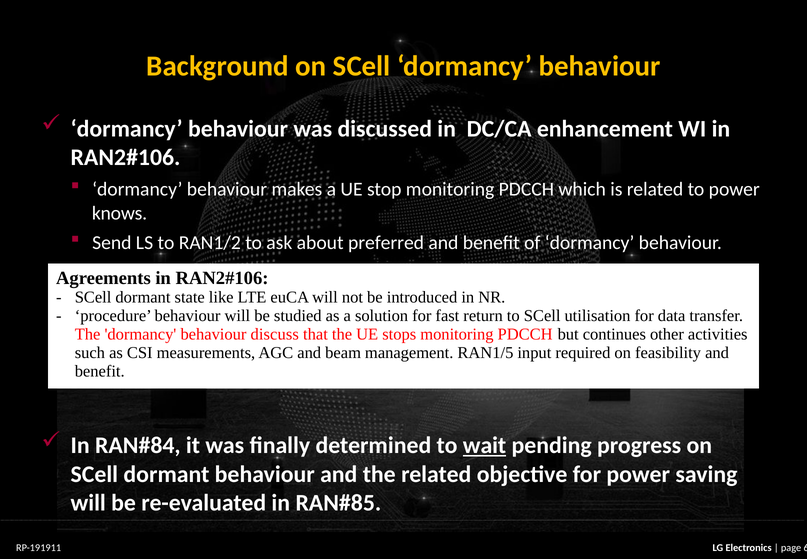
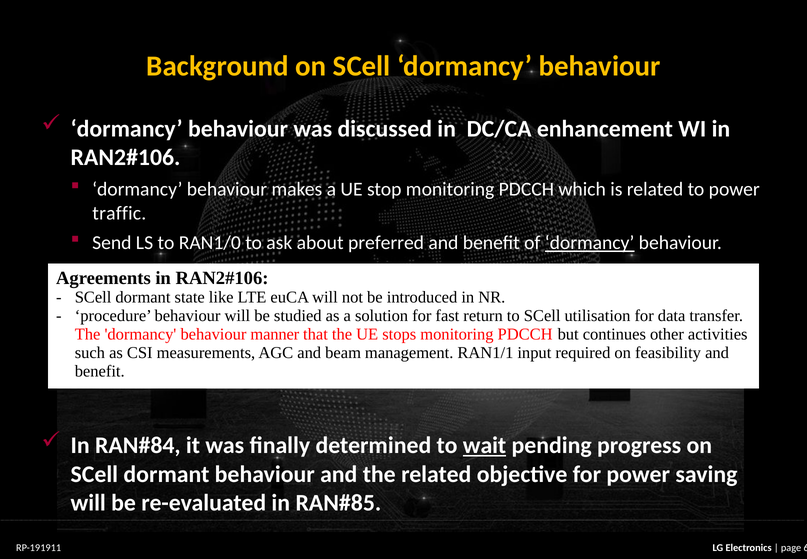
knows: knows -> traffic
RAN1/2: RAN1/2 -> RAN1/0
dormancy at (590, 243) underline: none -> present
discuss: discuss -> manner
RAN1/5: RAN1/5 -> RAN1/1
